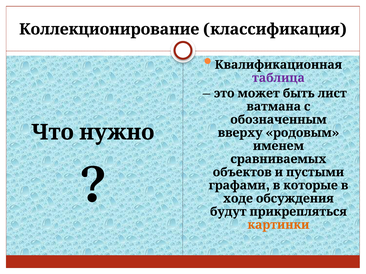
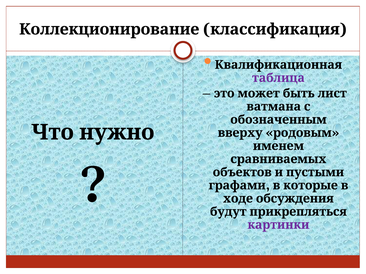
картинки colour: orange -> purple
